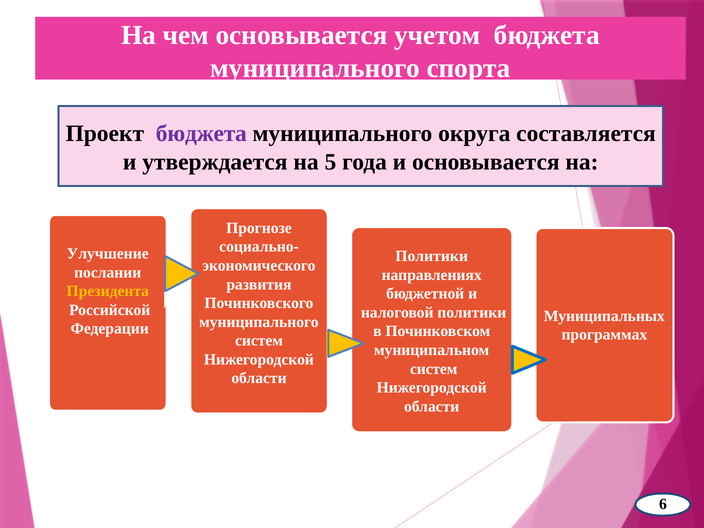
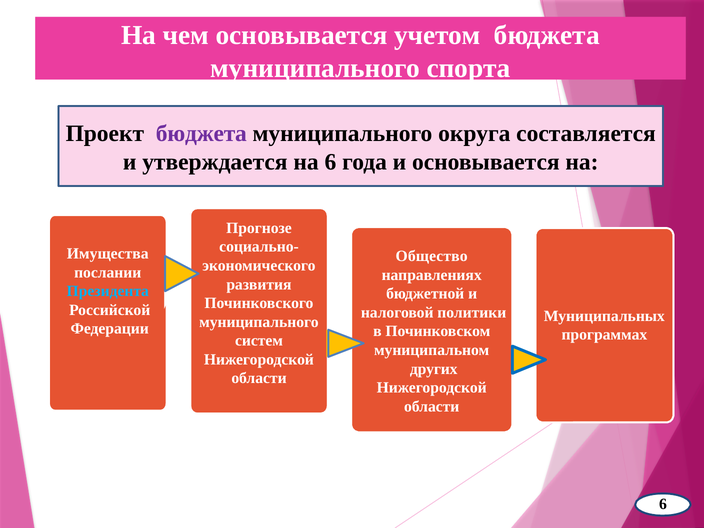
утверждается на 5: 5 -> 6
Улучшение: Улучшение -> Имущества
Политики at (432, 256): Политики -> Общество
Президента colour: yellow -> light blue
систем at (434, 369): систем -> других
